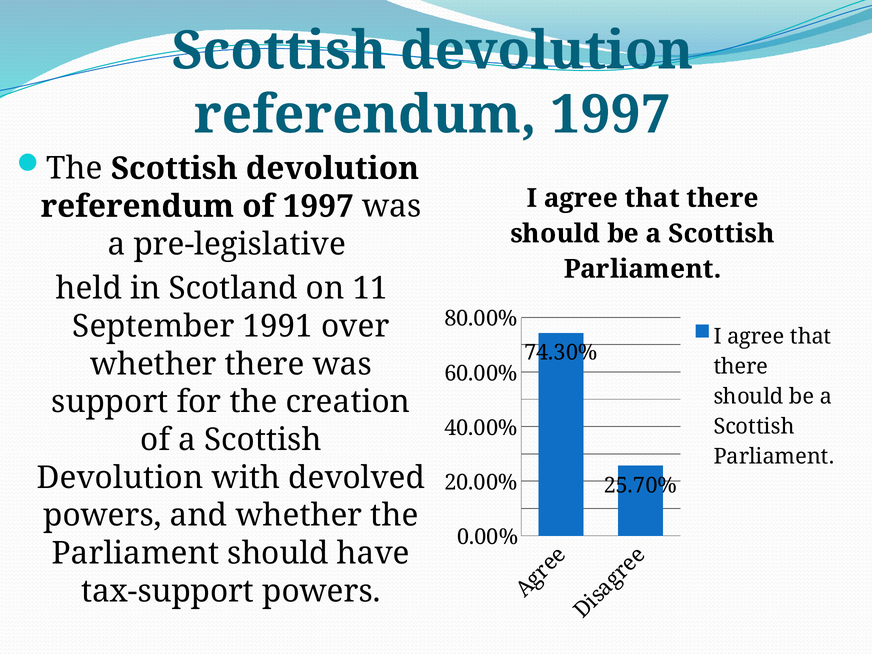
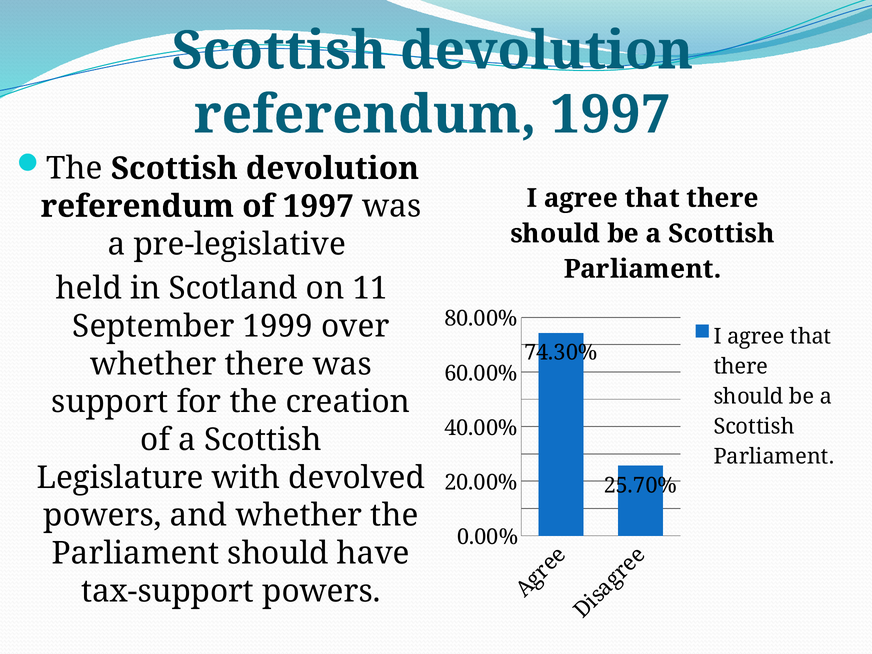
1991: 1991 -> 1999
Devolution at (120, 478): Devolution -> Legislature
